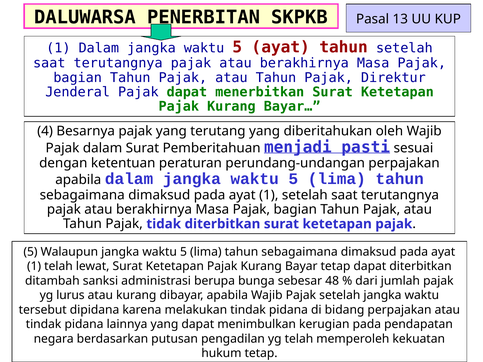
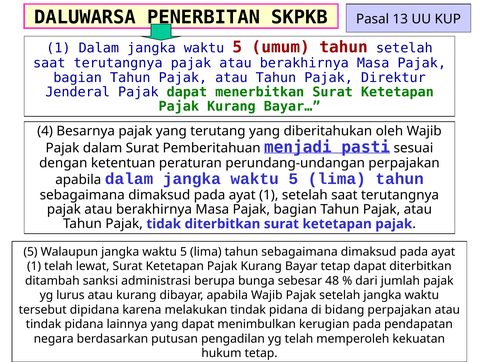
5 ayat: ayat -> umum
